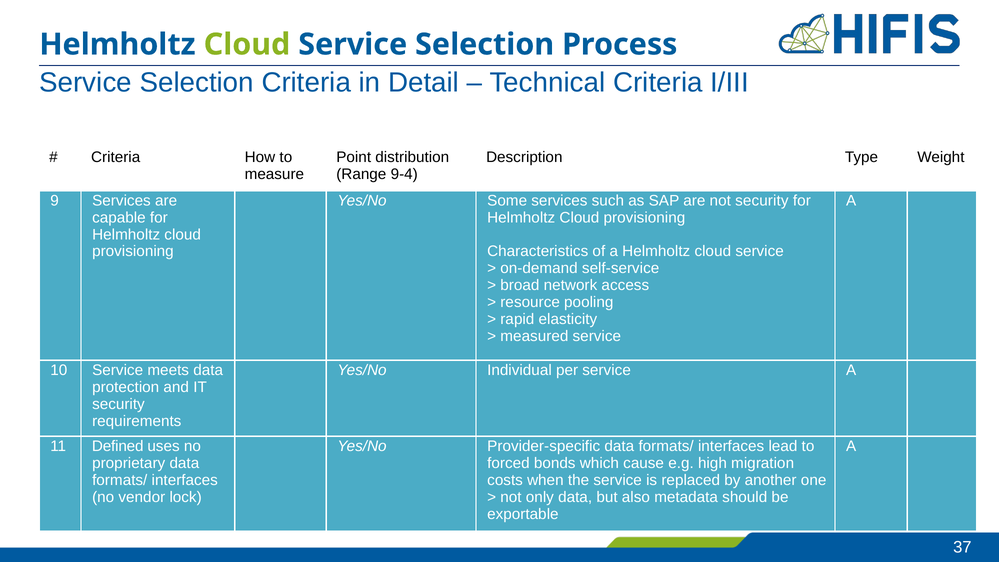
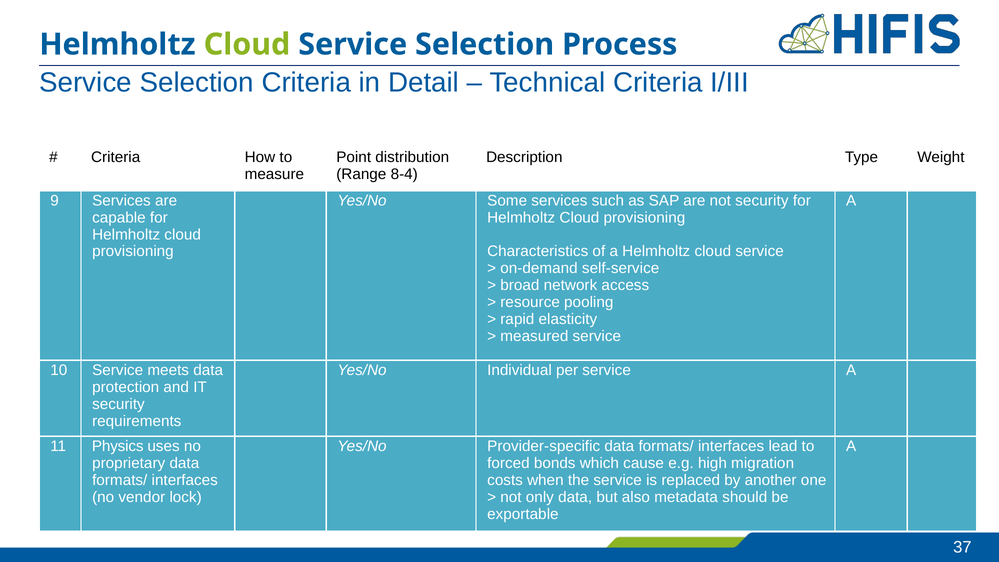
9-4: 9-4 -> 8-4
Defined: Defined -> Physics
